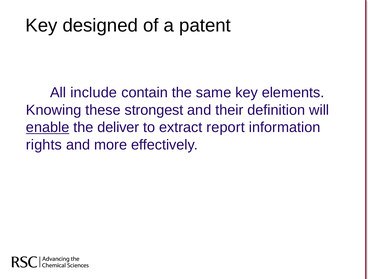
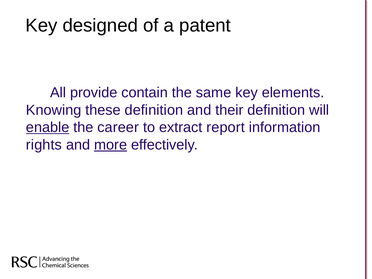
include: include -> provide
these strongest: strongest -> definition
deliver: deliver -> career
more underline: none -> present
